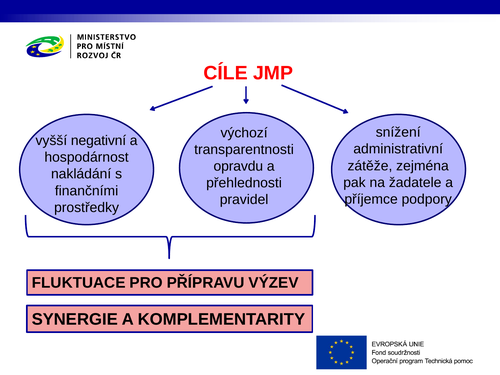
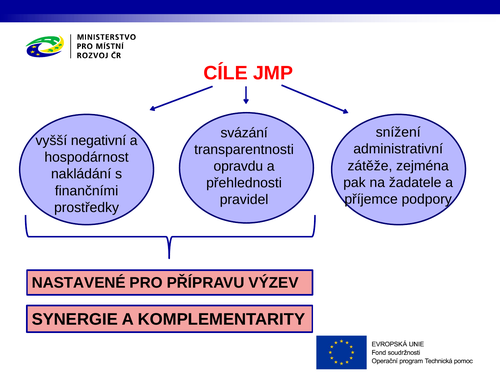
výchozí: výchozí -> svázání
FLUKTUACE: FLUKTUACE -> NASTAVENÉ
